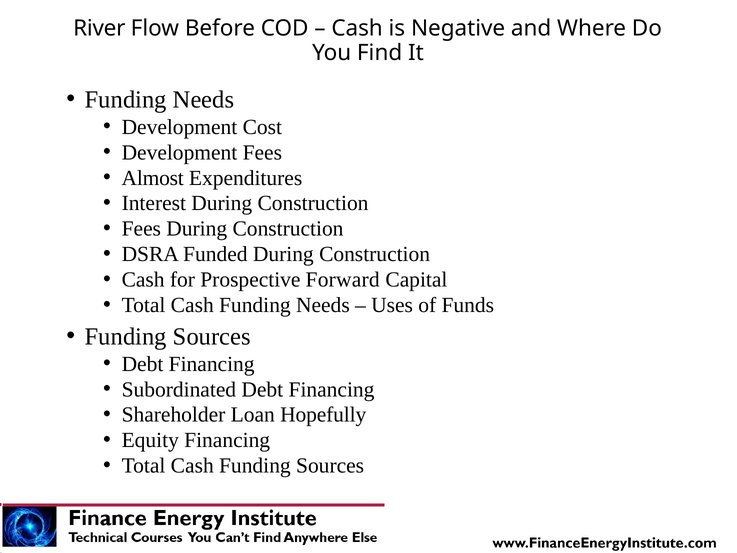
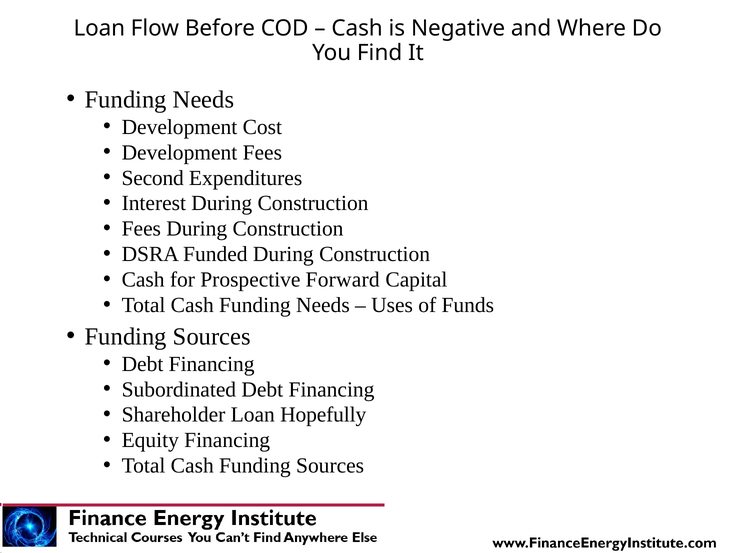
River at (99, 28): River -> Loan
Almost: Almost -> Second
